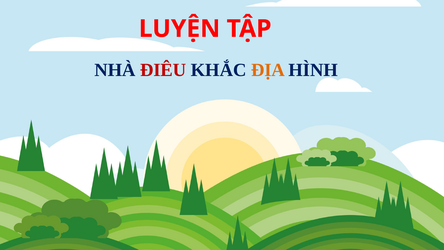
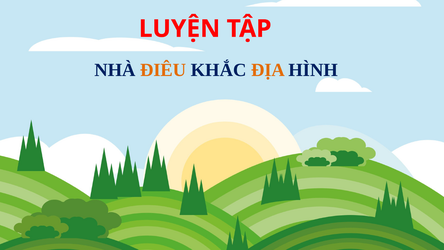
ĐIÊU colour: red -> orange
